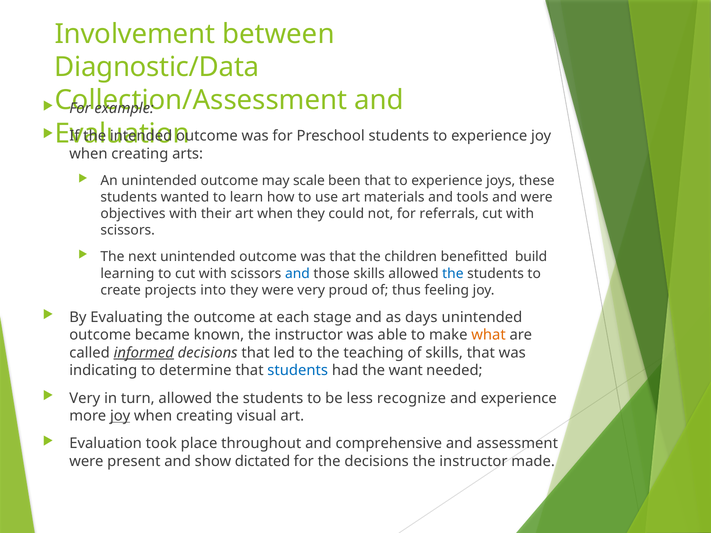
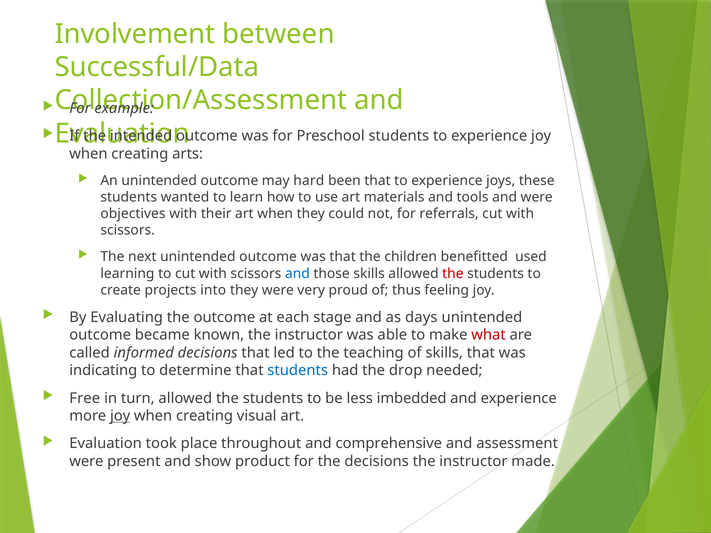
Diagnostic/Data: Diagnostic/Data -> Successful/Data
scale: scale -> hard
build: build -> used
the at (453, 274) colour: blue -> red
what colour: orange -> red
informed underline: present -> none
want: want -> drop
Very at (85, 398): Very -> Free
recognize: recognize -> imbedded
dictated: dictated -> product
